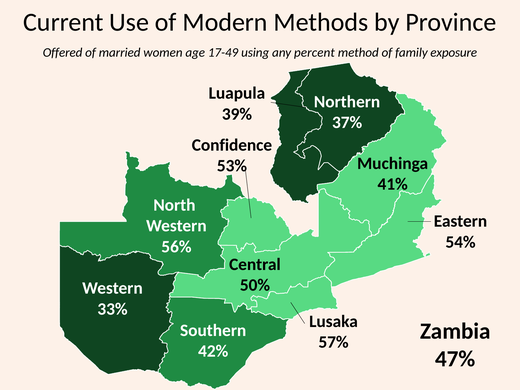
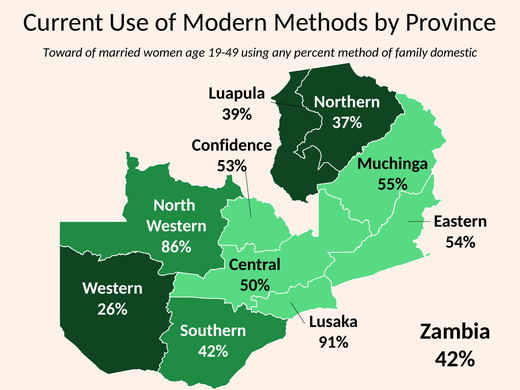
Offered: Offered -> Toward
17-49: 17-49 -> 19-49
exposure: exposure -> domestic
41%: 41% -> 55%
56%: 56% -> 86%
33%: 33% -> 26%
57%: 57% -> 91%
47% at (455, 359): 47% -> 42%
